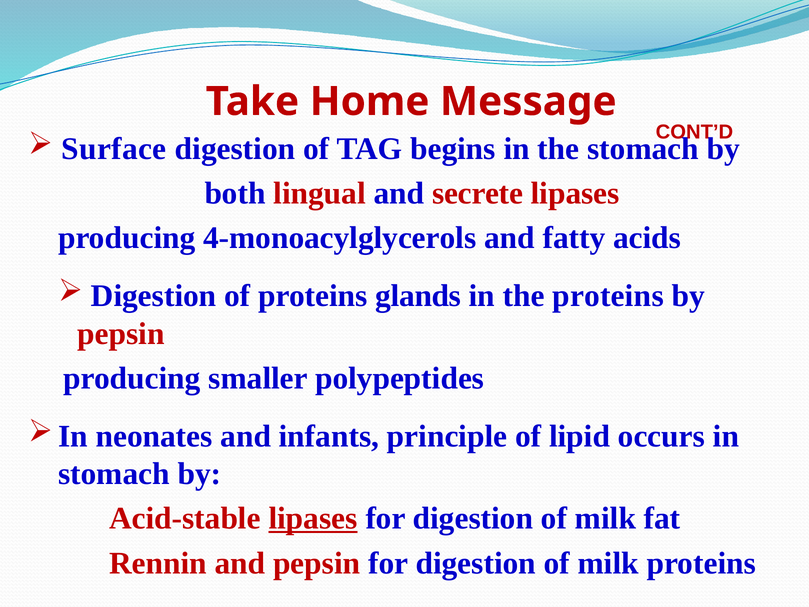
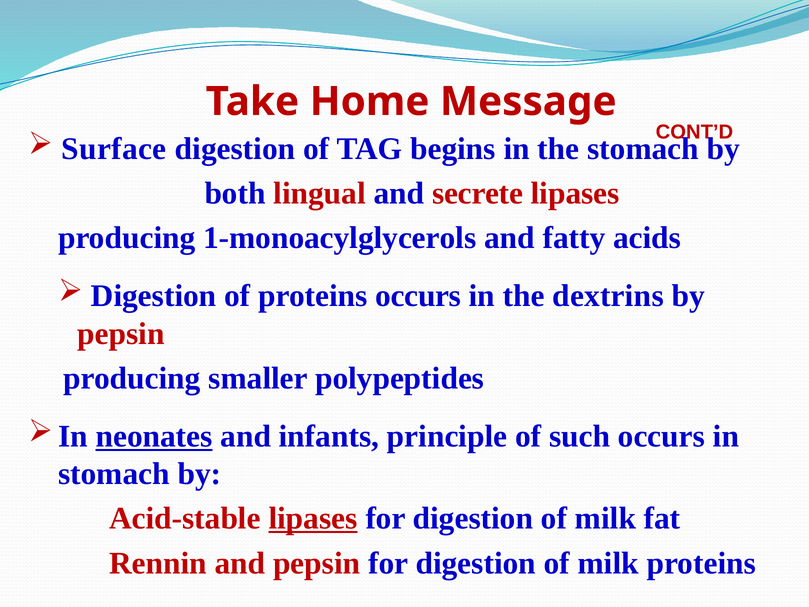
4-monoacylglycerols: 4-monoacylglycerols -> 1-monoacylglycerols
proteins glands: glands -> occurs
the proteins: proteins -> dextrins
neonates underline: none -> present
lipid: lipid -> such
